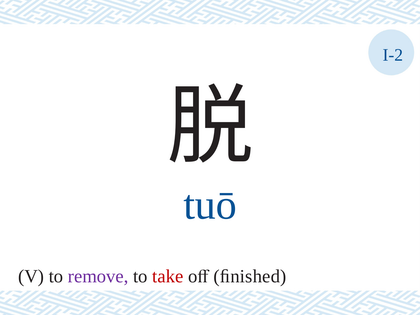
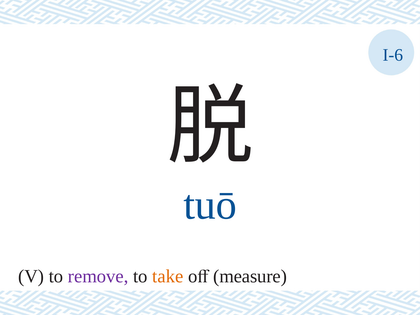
I-2: I-2 -> I-6
take colour: red -> orange
ﬁnished: ﬁnished -> measure
